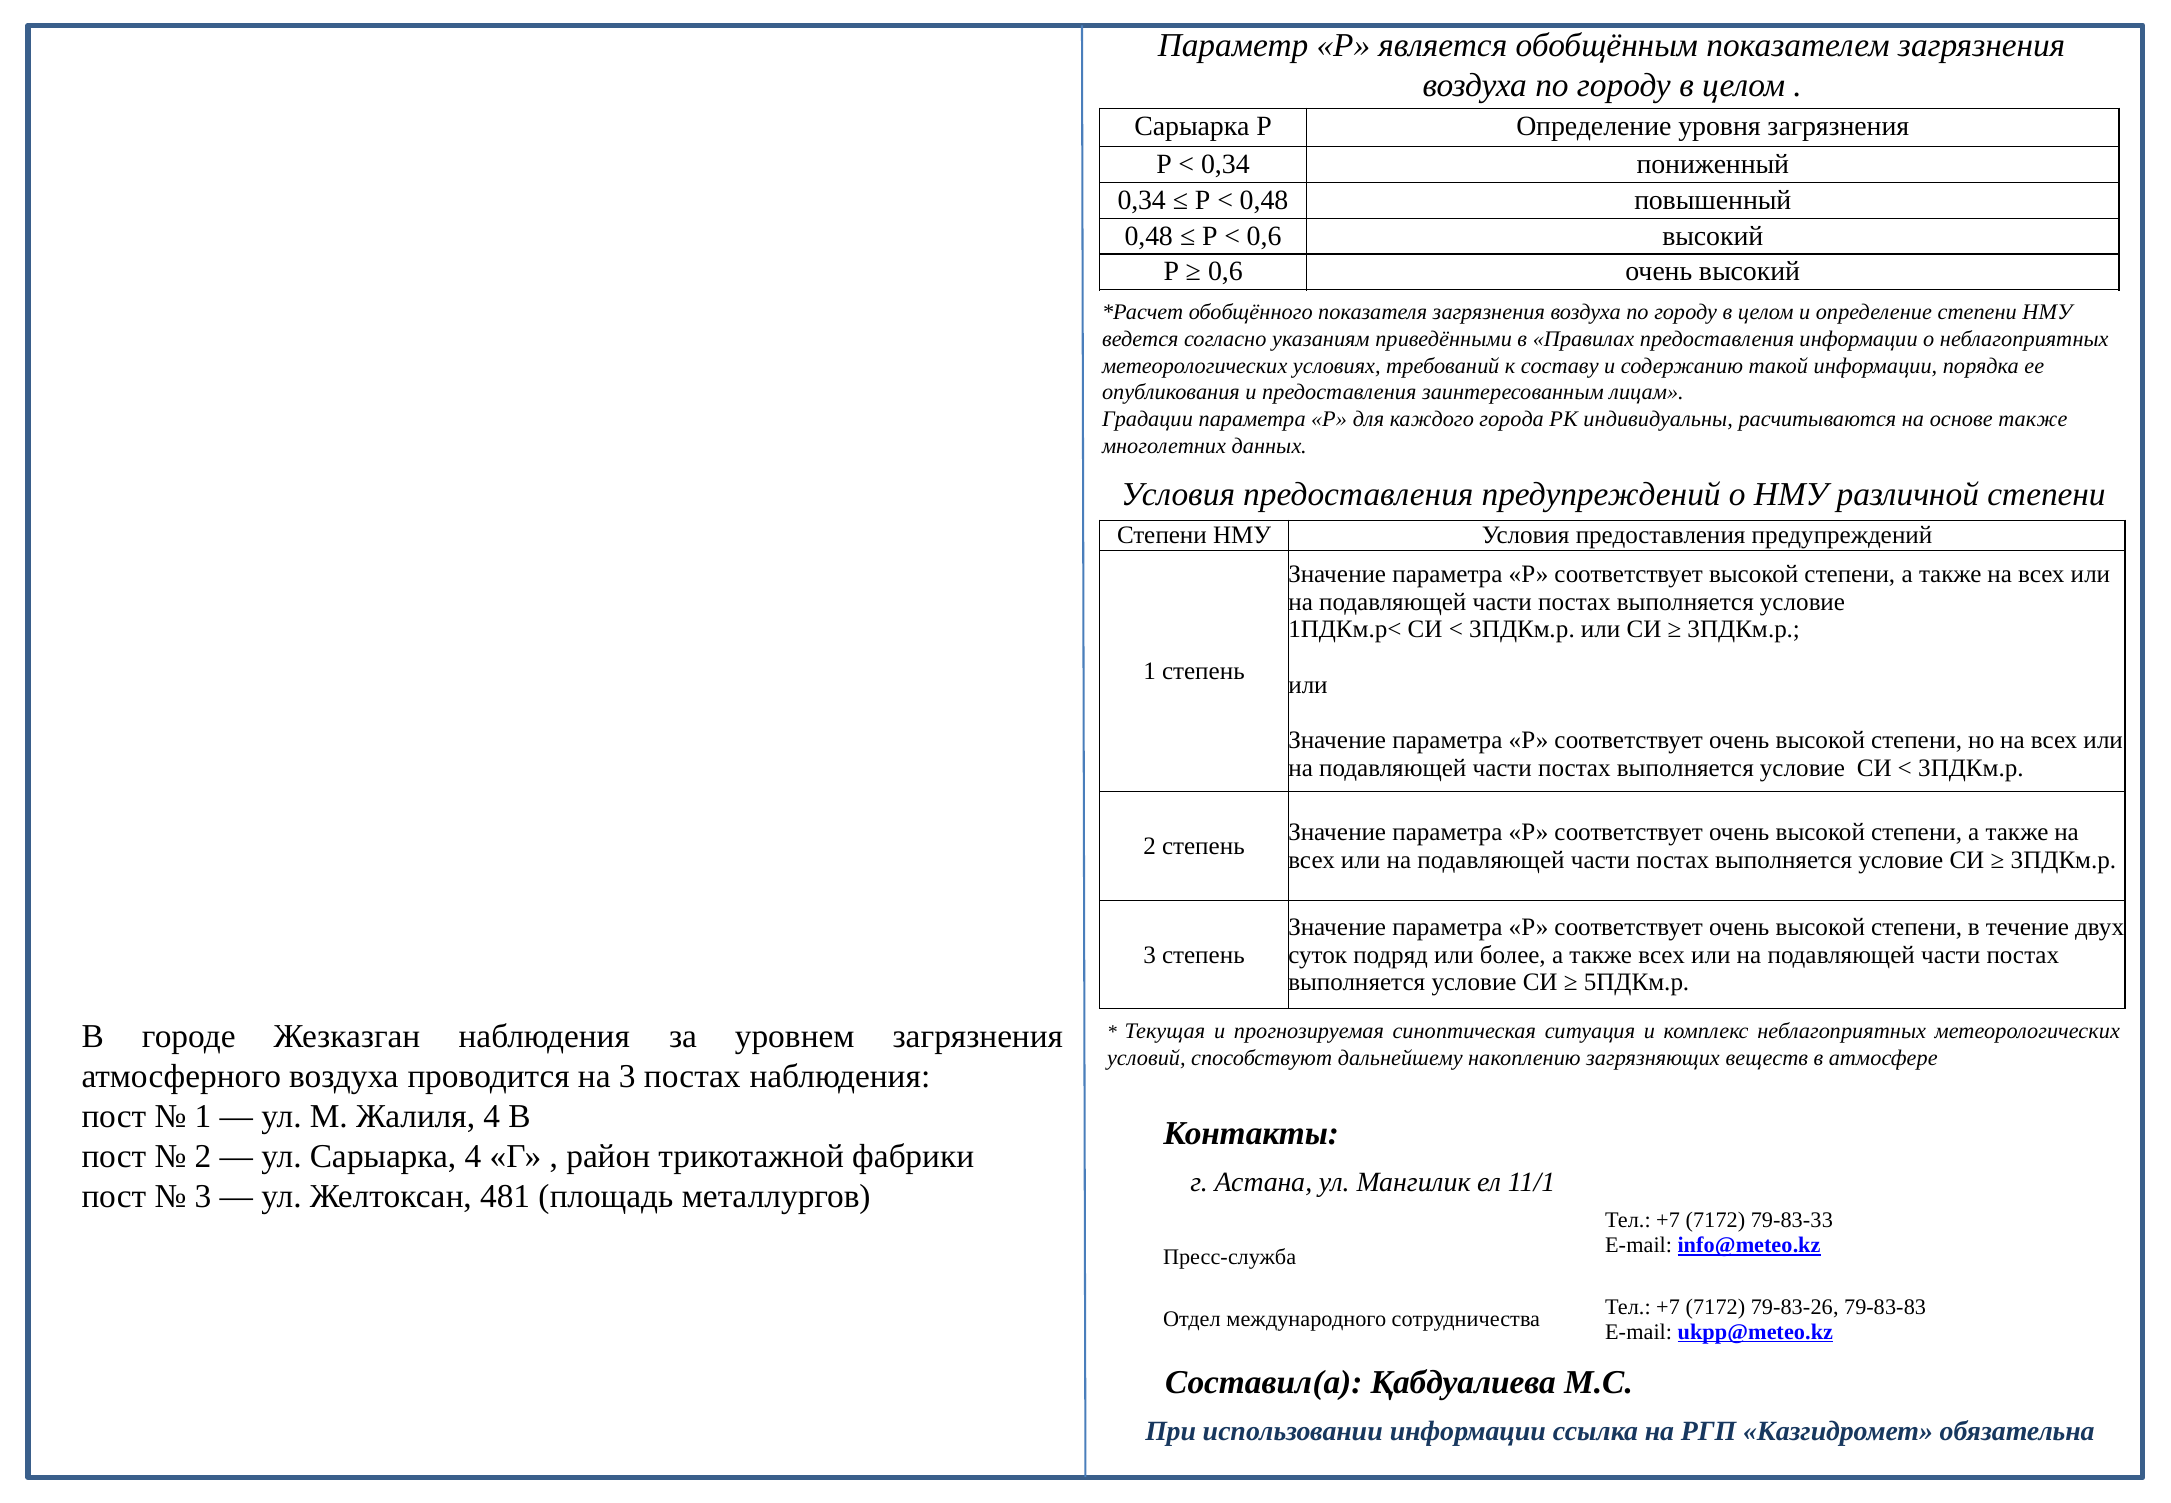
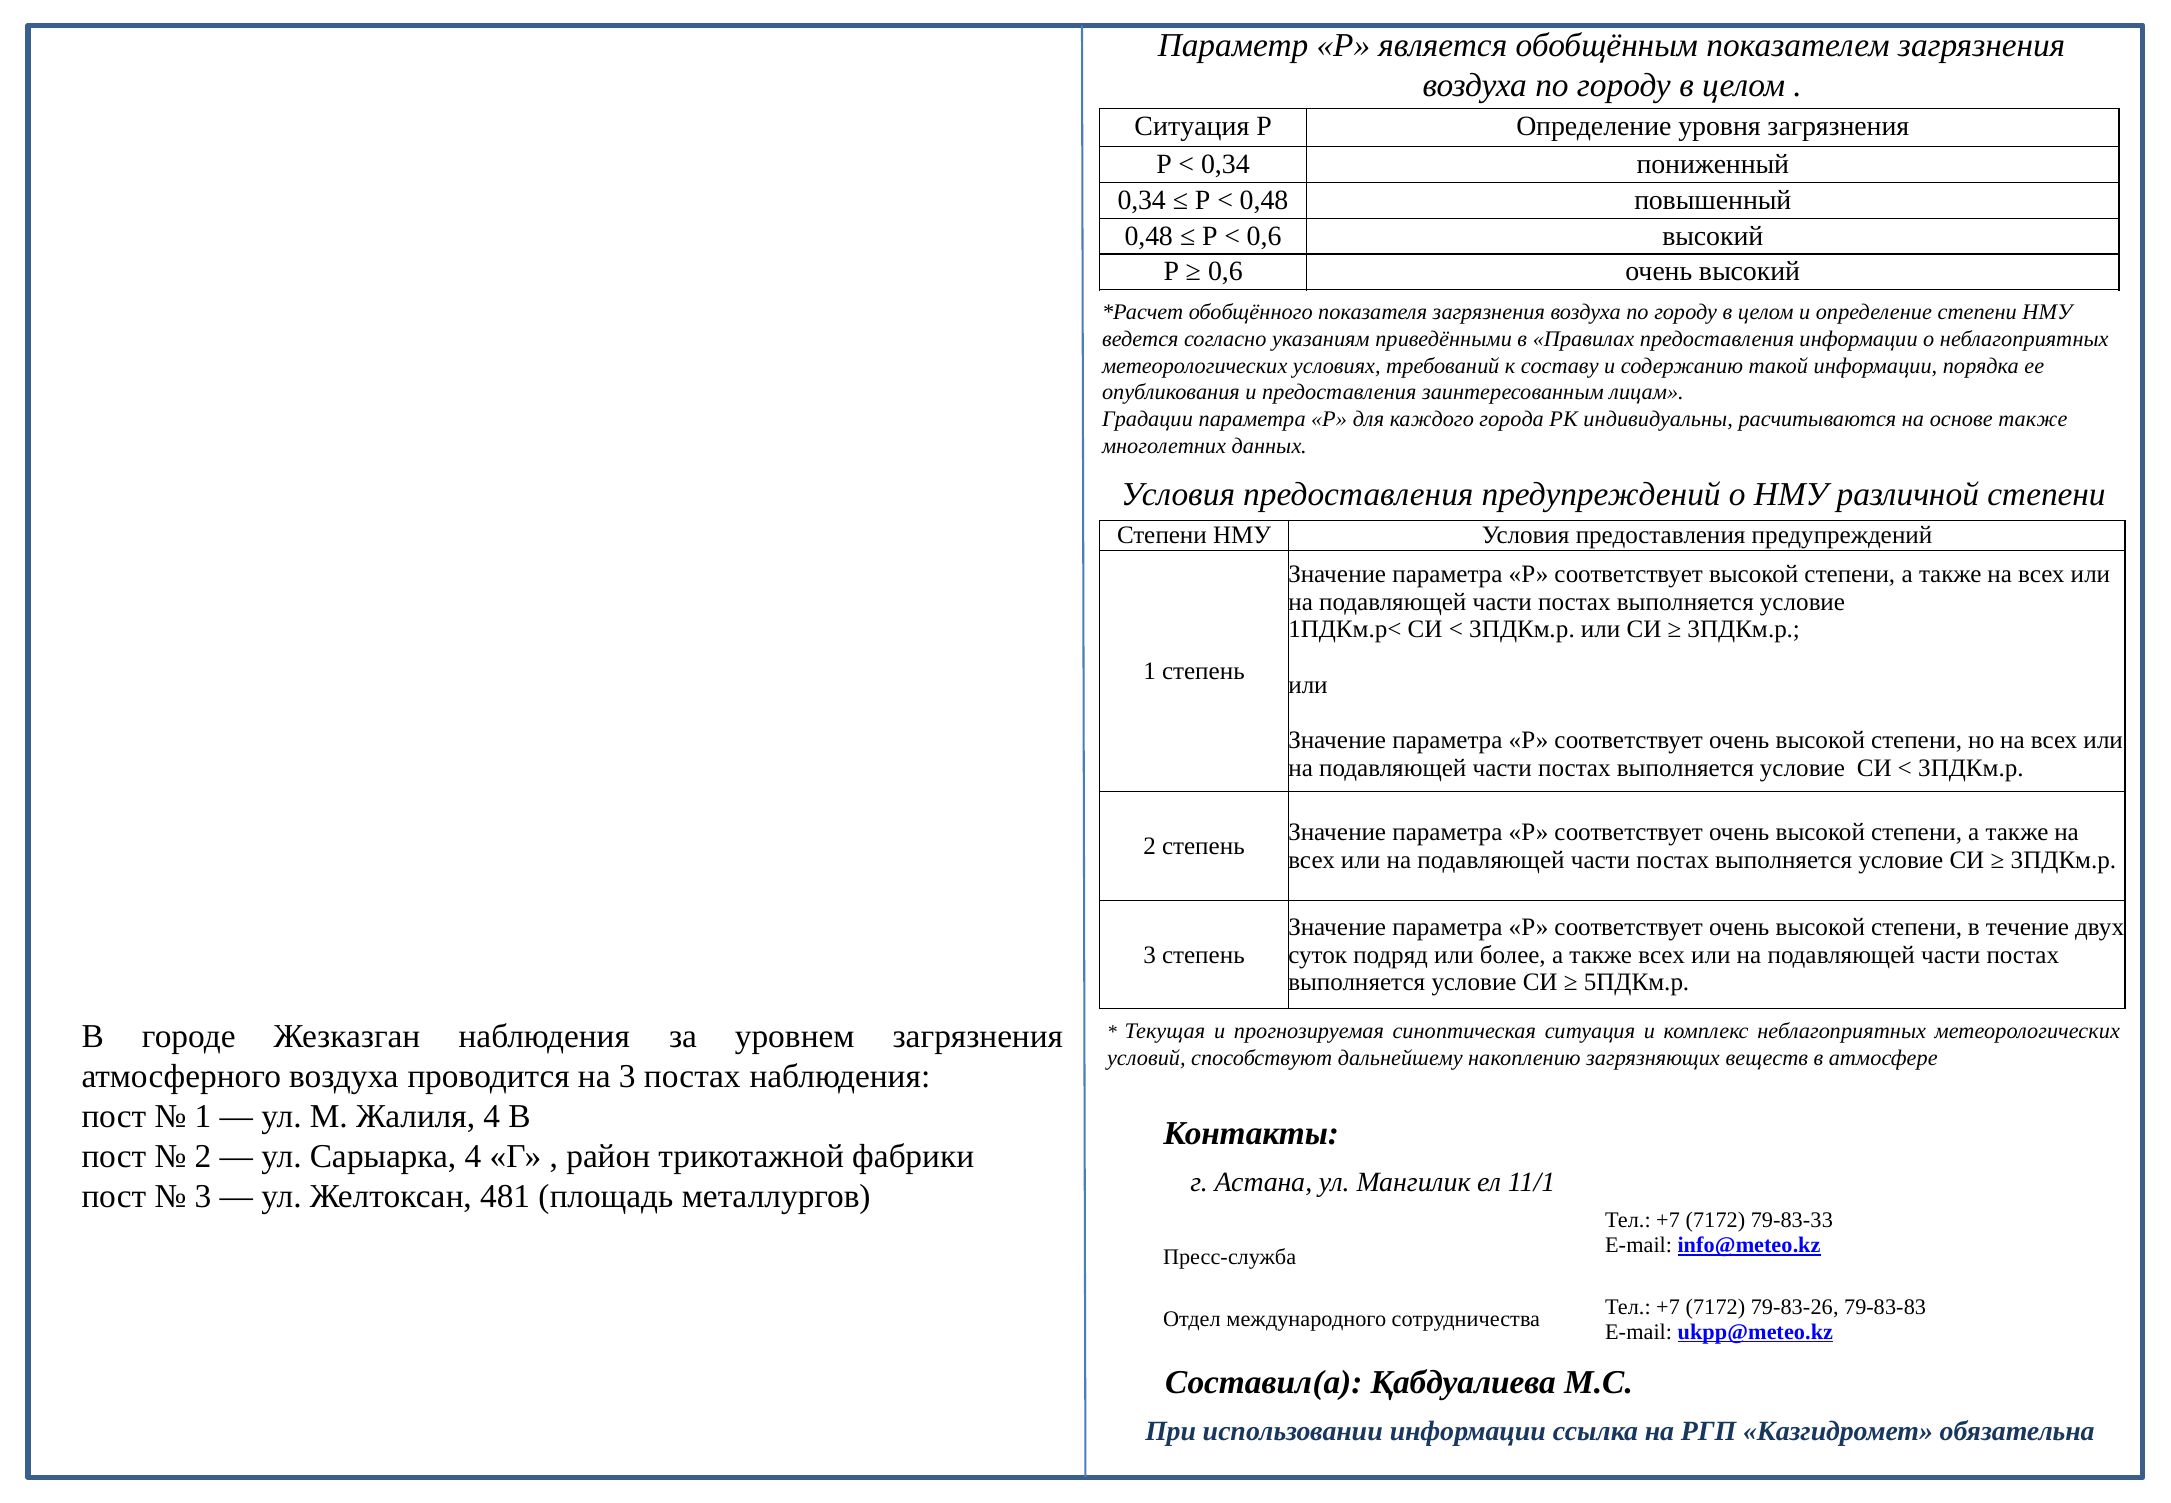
Сарыарка at (1192, 126): Сарыарка -> Ситуация
